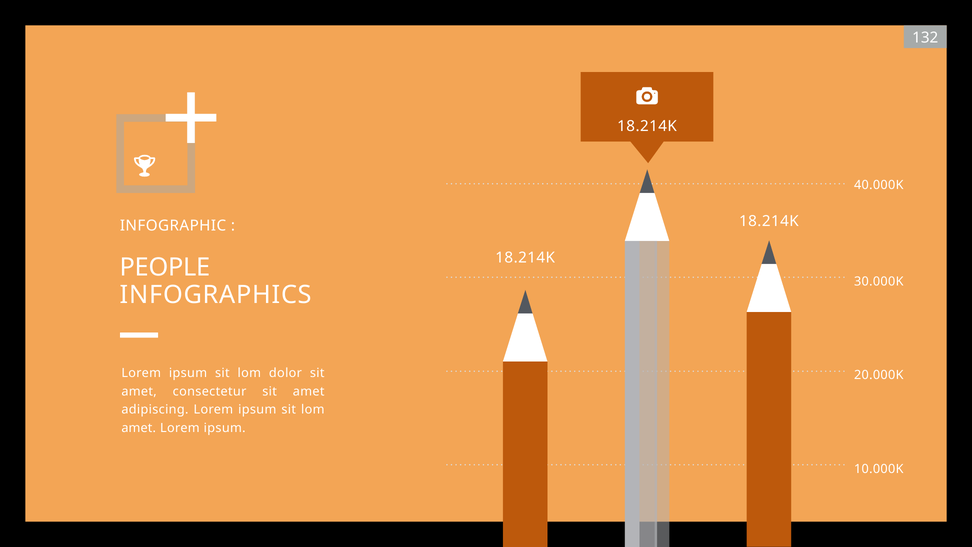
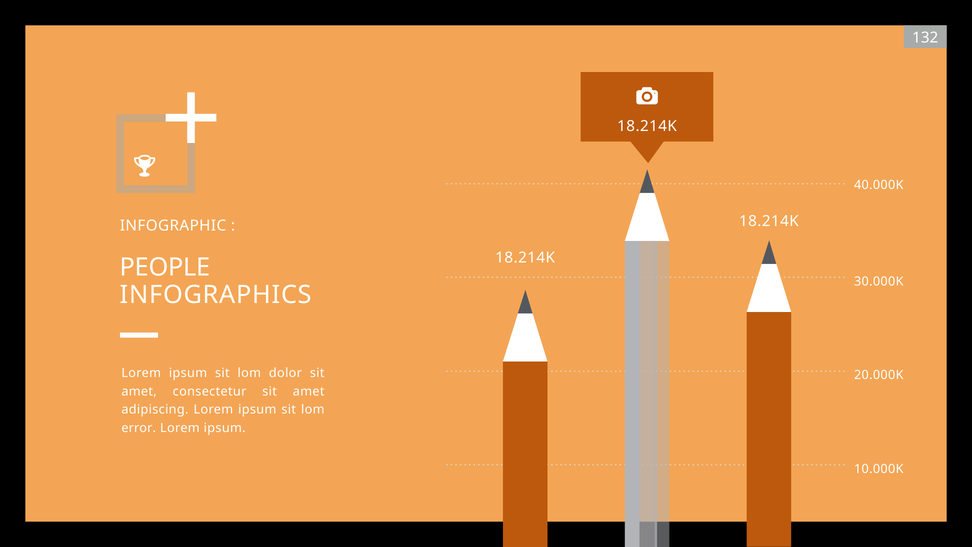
amet at (139, 428): amet -> error
